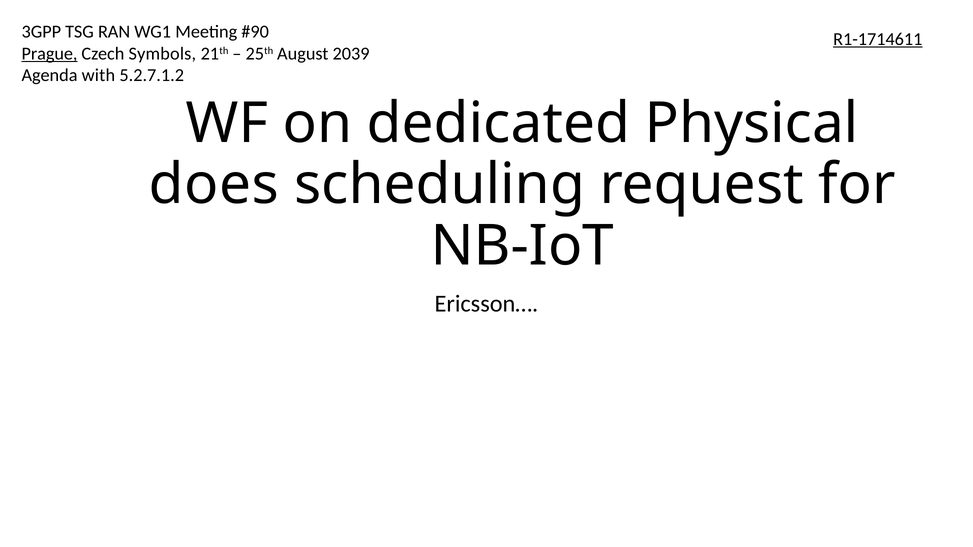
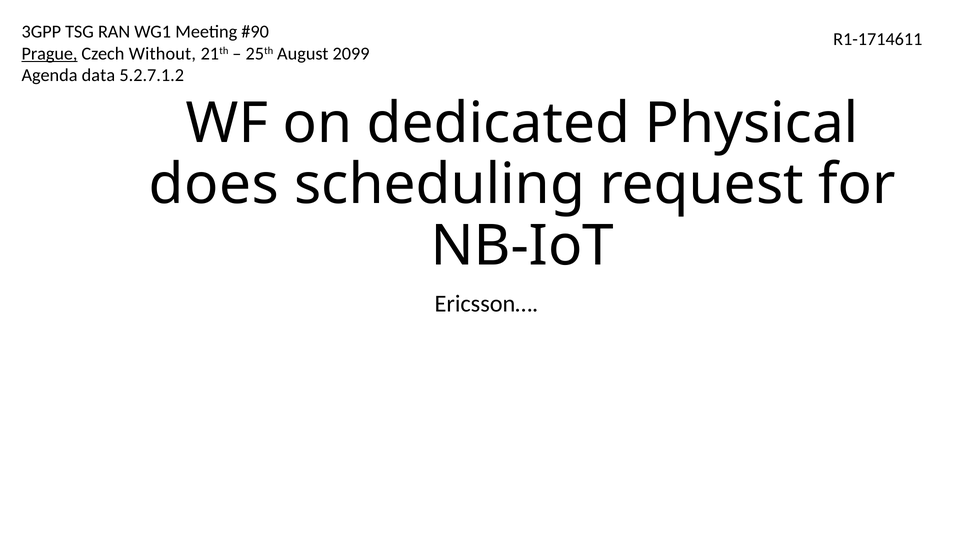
R1-1714611 underline: present -> none
Symbols: Symbols -> Without
2039: 2039 -> 2099
with: with -> data
